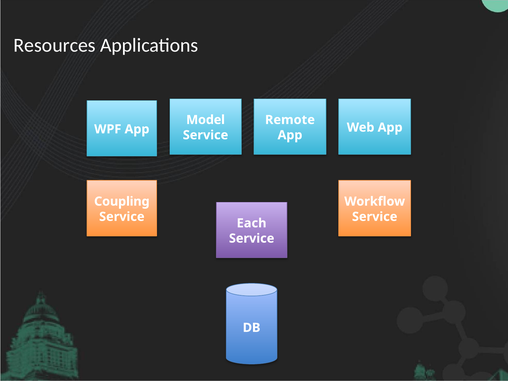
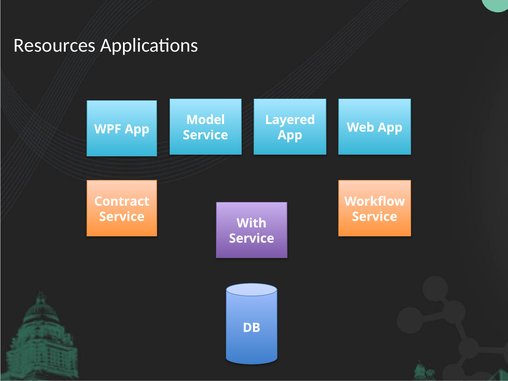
Remote: Remote -> Layered
Coupling: Coupling -> Contract
Each: Each -> With
